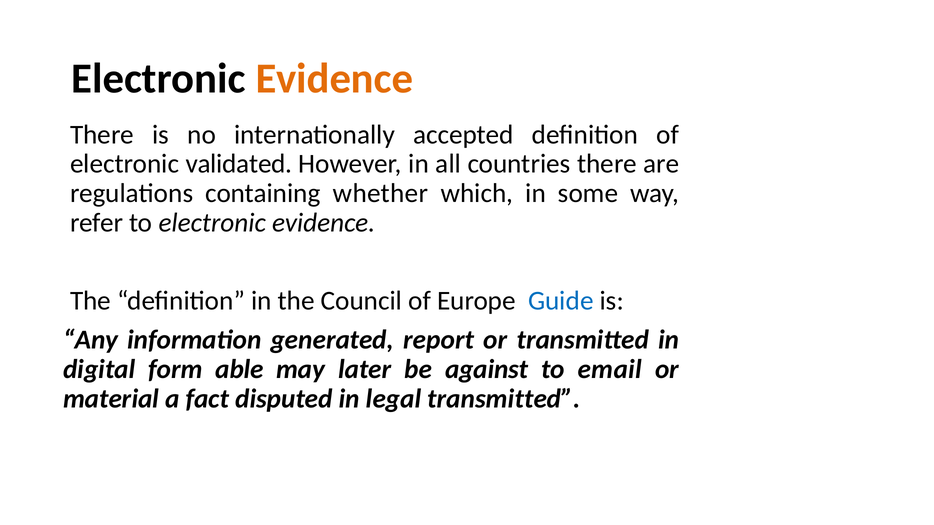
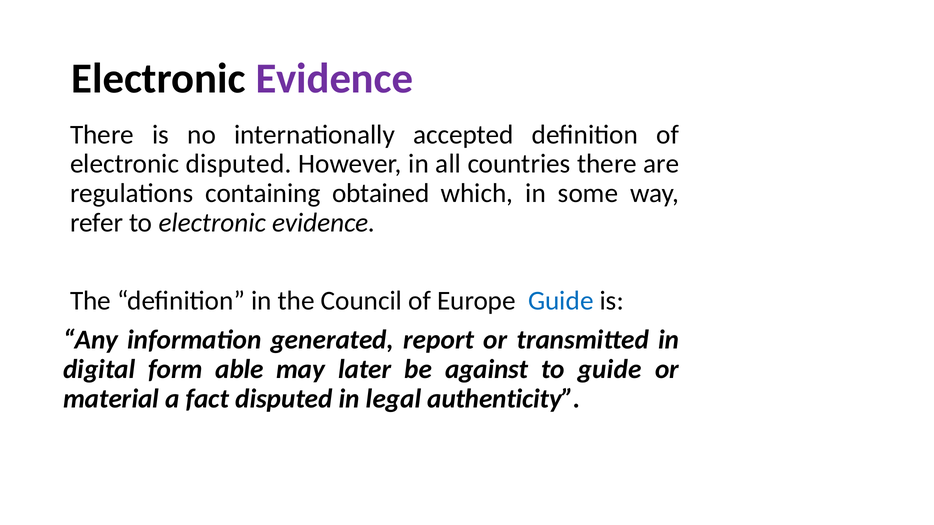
Evidence at (334, 78) colour: orange -> purple
electronic validated: validated -> disputed
whether: whether -> obtained
to email: email -> guide
legal transmitted: transmitted -> authenticity
